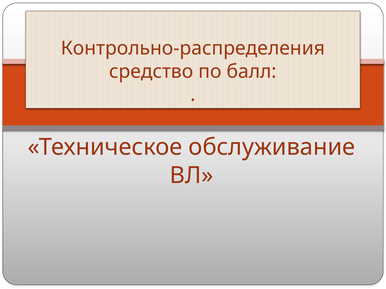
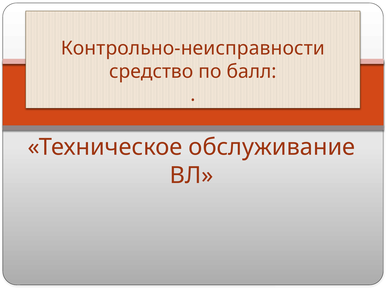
Контрольно-распределения: Контрольно-распределения -> Контрольно-неисправности
